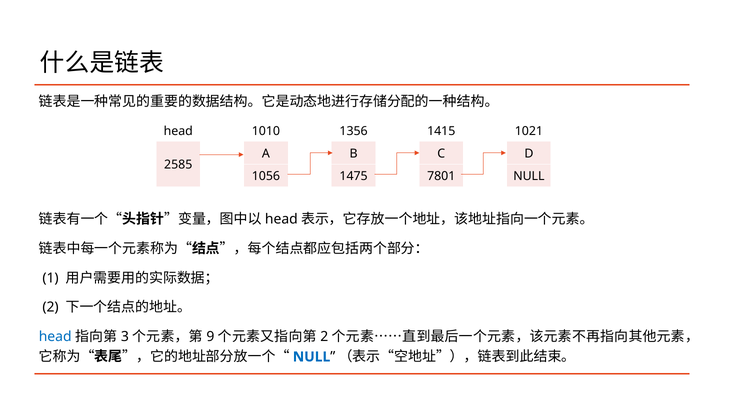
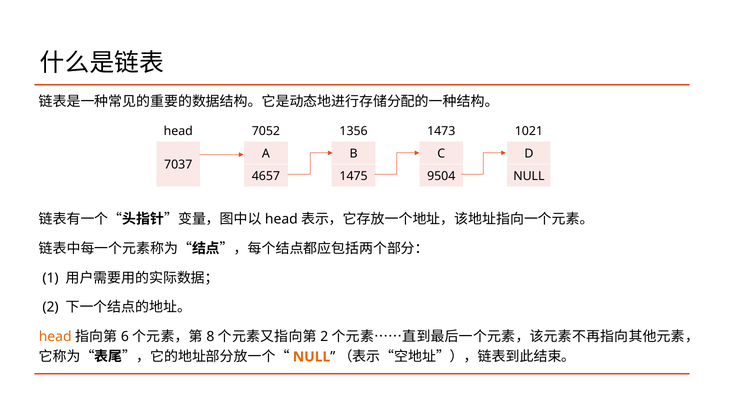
1010: 1010 -> 7052
1415: 1415 -> 1473
2585: 2585 -> 7037
1056: 1056 -> 4657
7801: 7801 -> 9504
head at (55, 337) colour: blue -> orange
3: 3 -> 6
9: 9 -> 8
NULL at (312, 357) colour: blue -> orange
